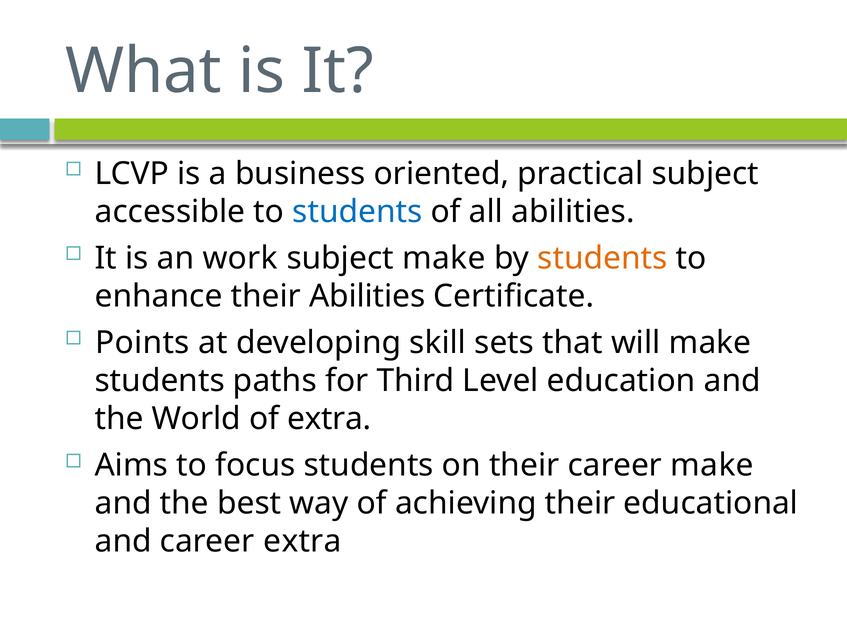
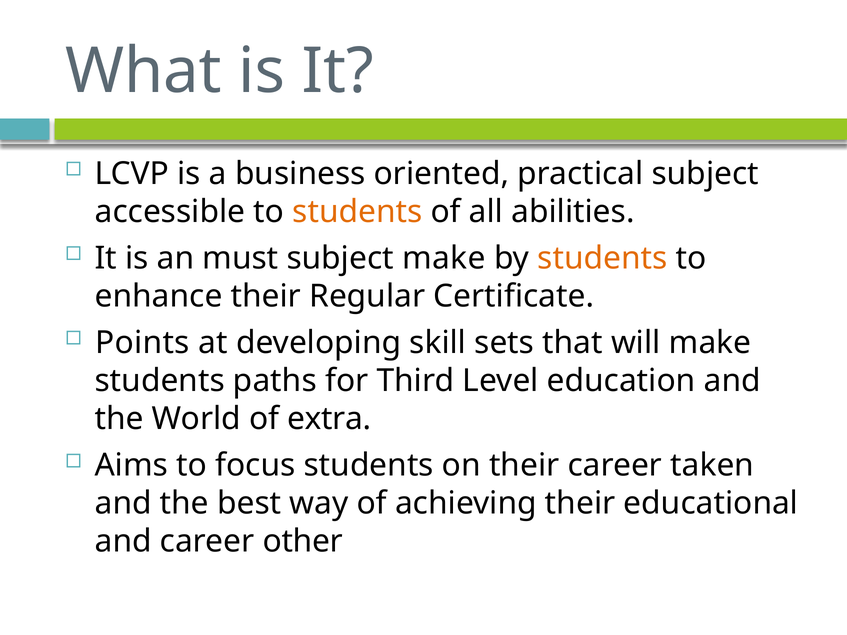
students at (357, 212) colour: blue -> orange
work: work -> must
their Abilities: Abilities -> Regular
career make: make -> taken
career extra: extra -> other
